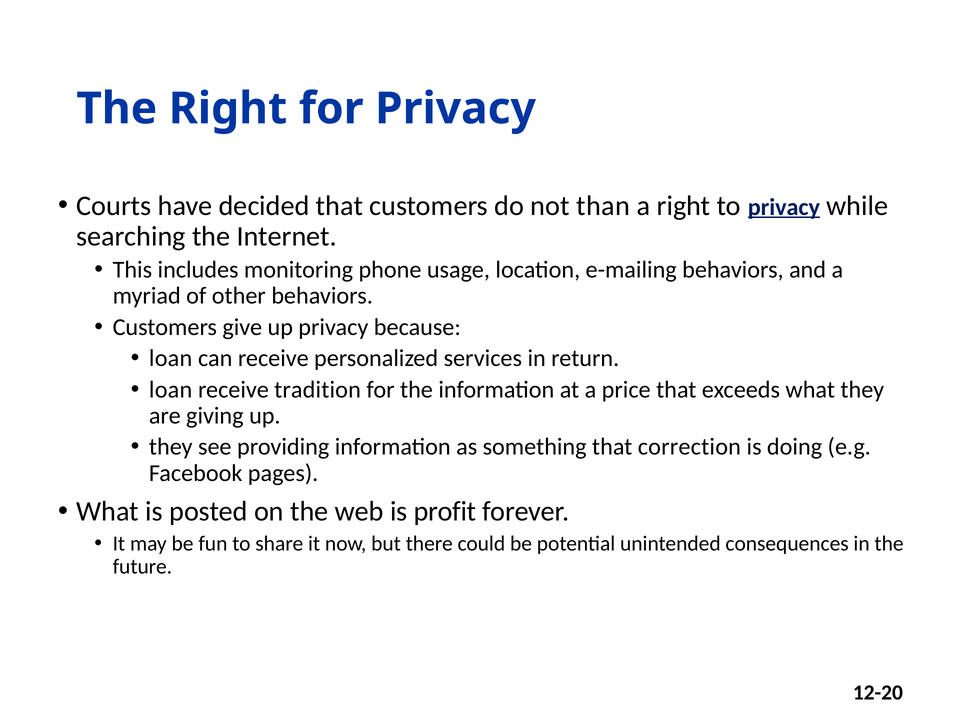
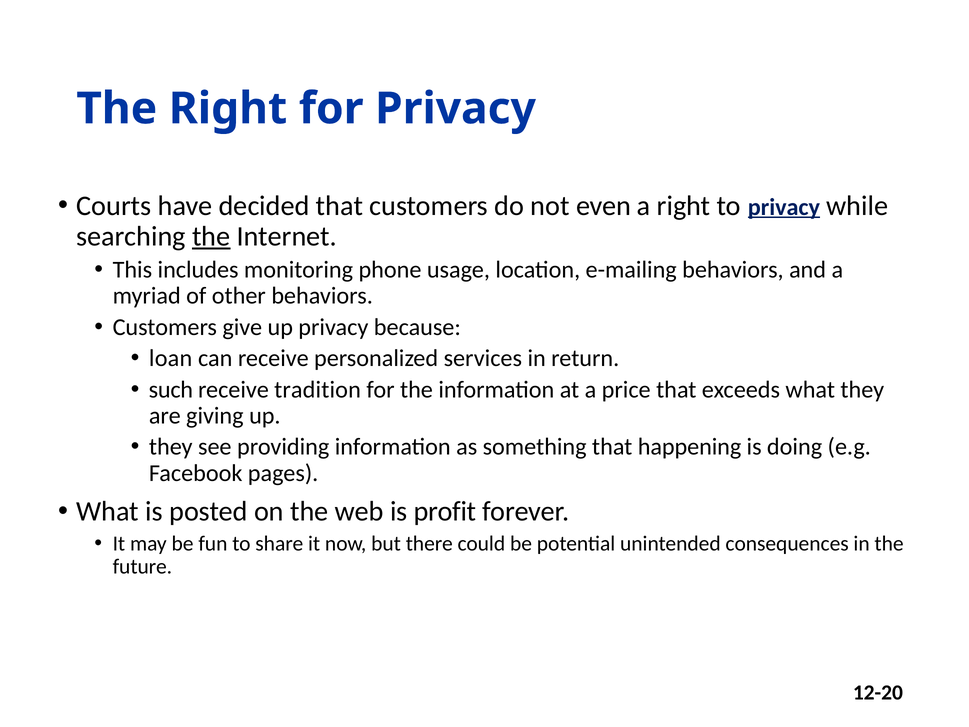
than: than -> even
the at (211, 236) underline: none -> present
loan at (171, 389): loan -> such
correction: correction -> happening
